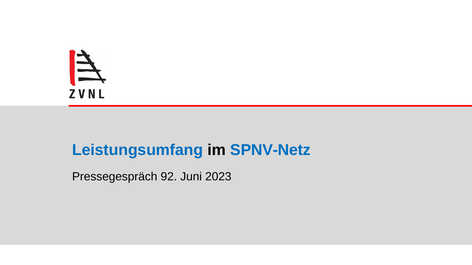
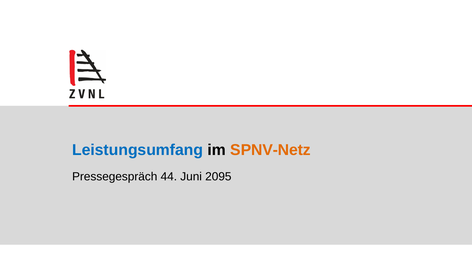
SPNV-Netz colour: blue -> orange
92: 92 -> 44
2023: 2023 -> 2095
